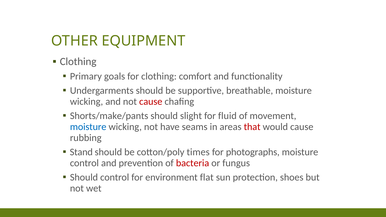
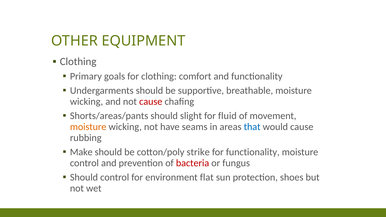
Shorts/make/pants: Shorts/make/pants -> Shorts/areas/pants
moisture at (88, 127) colour: blue -> orange
that colour: red -> blue
Stand: Stand -> Make
times: times -> strike
for photographs: photographs -> functionality
